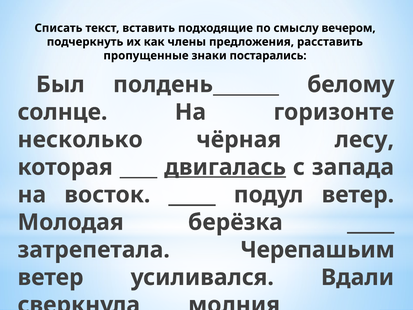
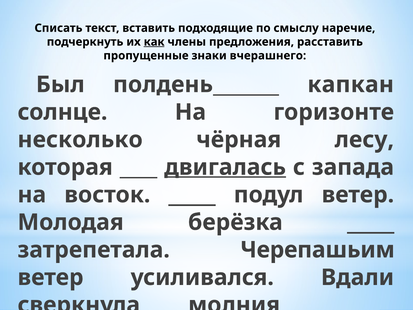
вечером: вечером -> наречие
как underline: none -> present
постарались: постарались -> вчерашнего
белому: белому -> капкан
